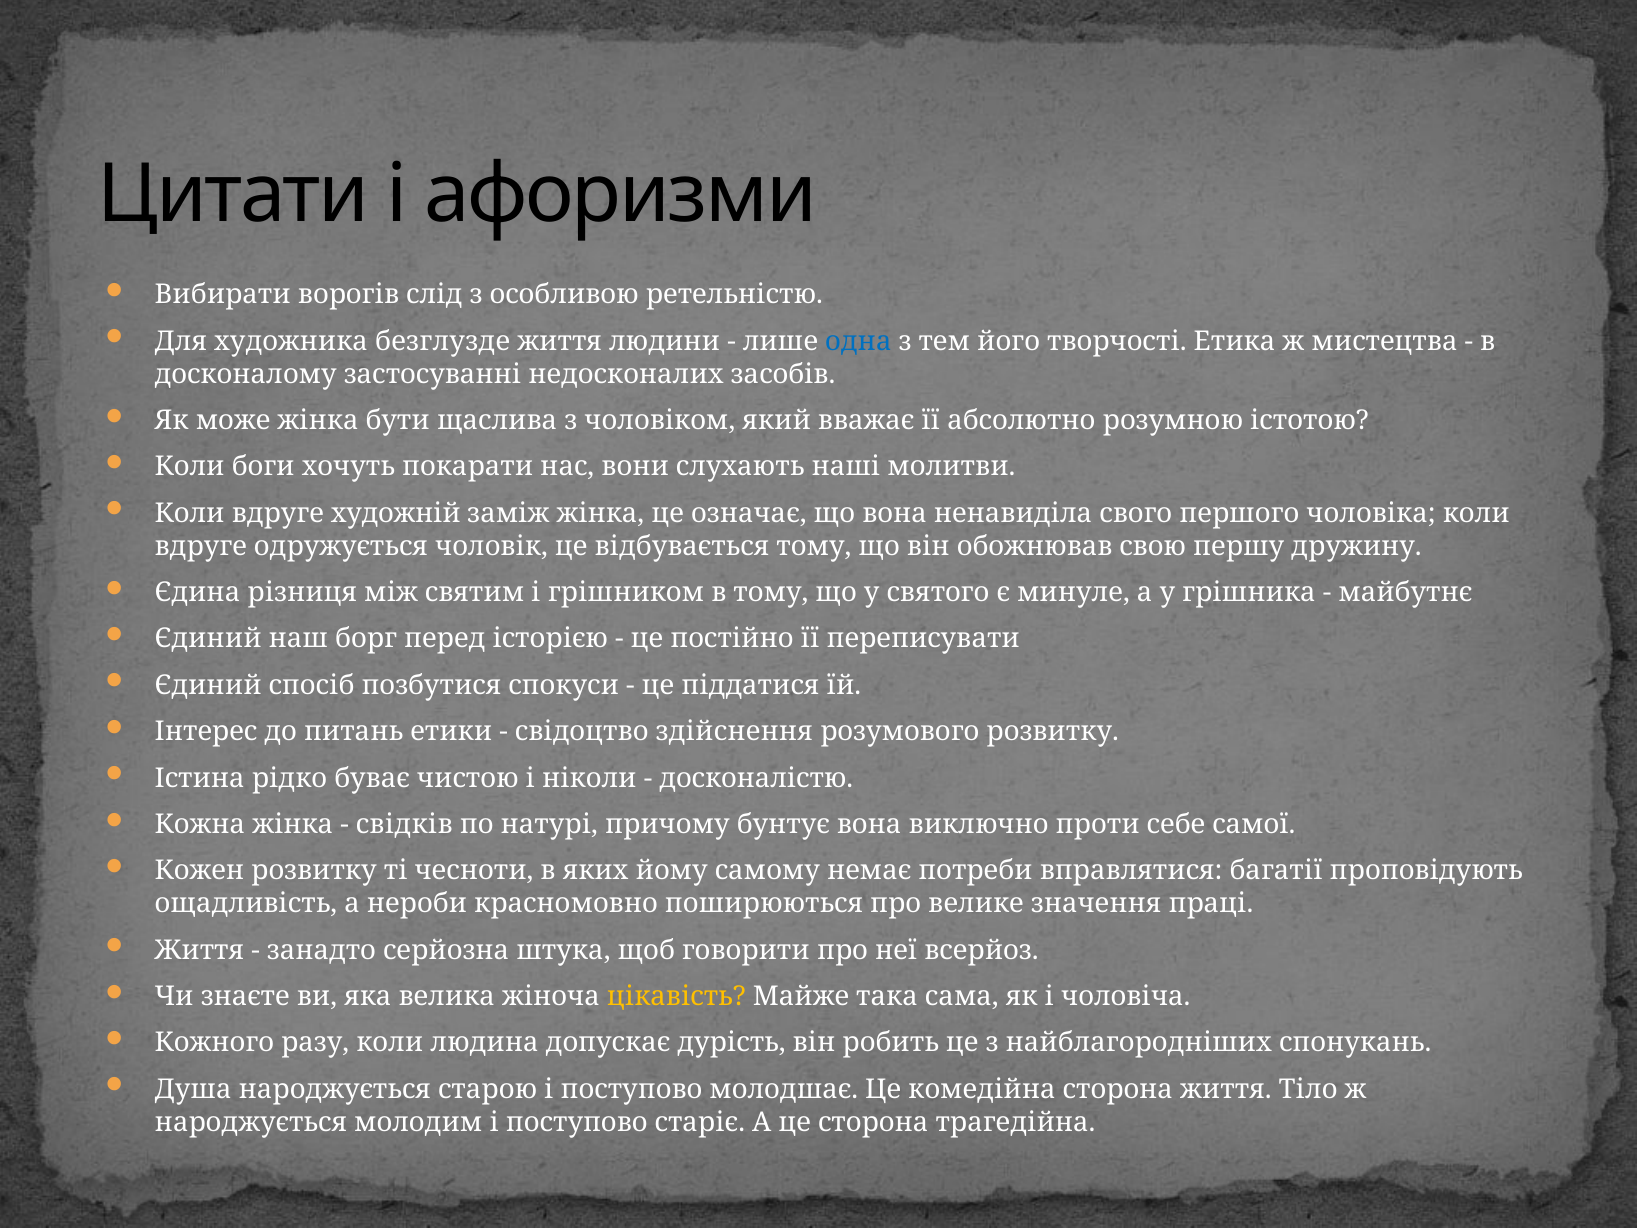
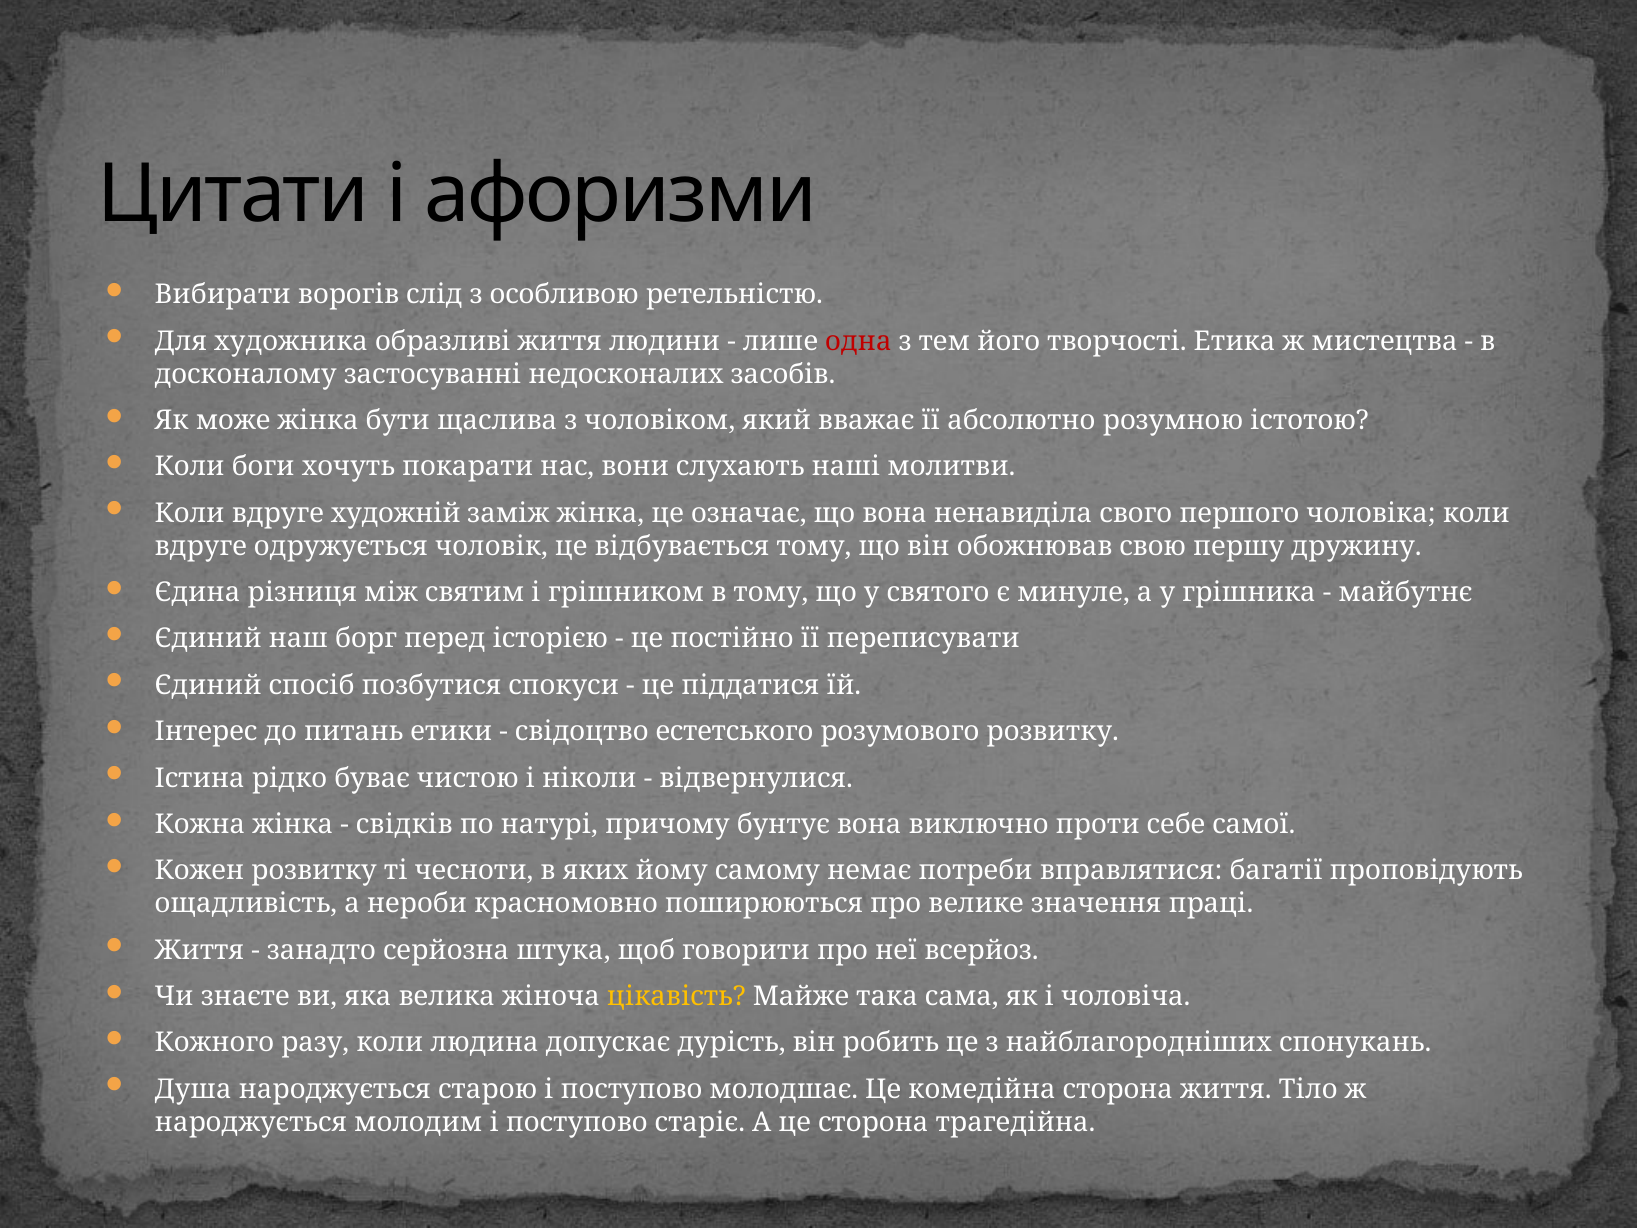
безглузде: безглузде -> образливі
одна colour: blue -> red
здійснення: здійснення -> естетського
досконалістю: досконалістю -> відвернулися
